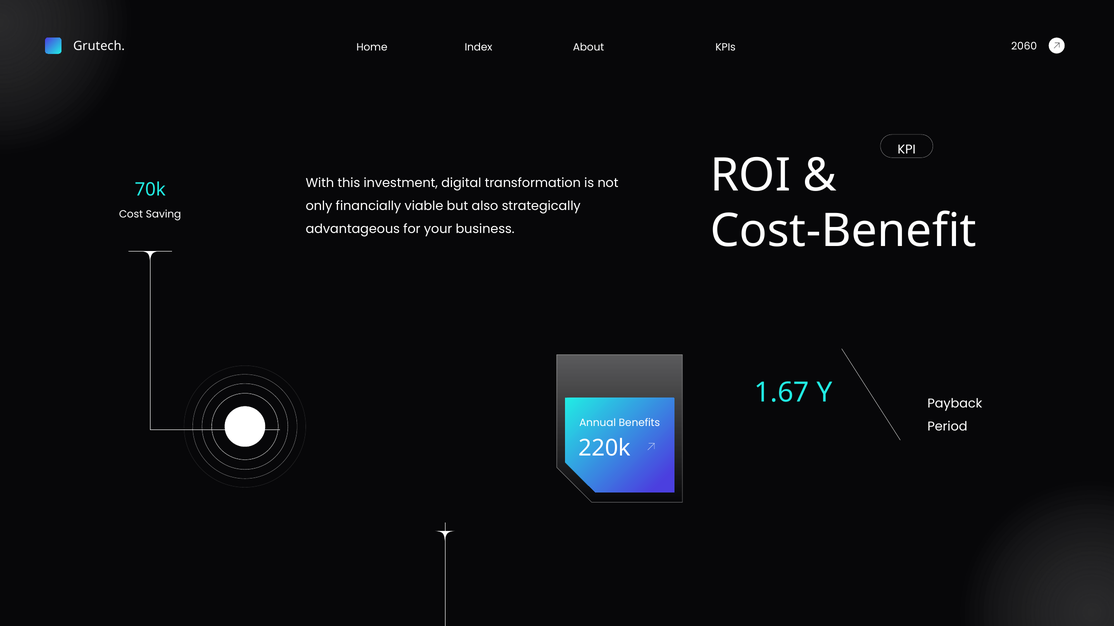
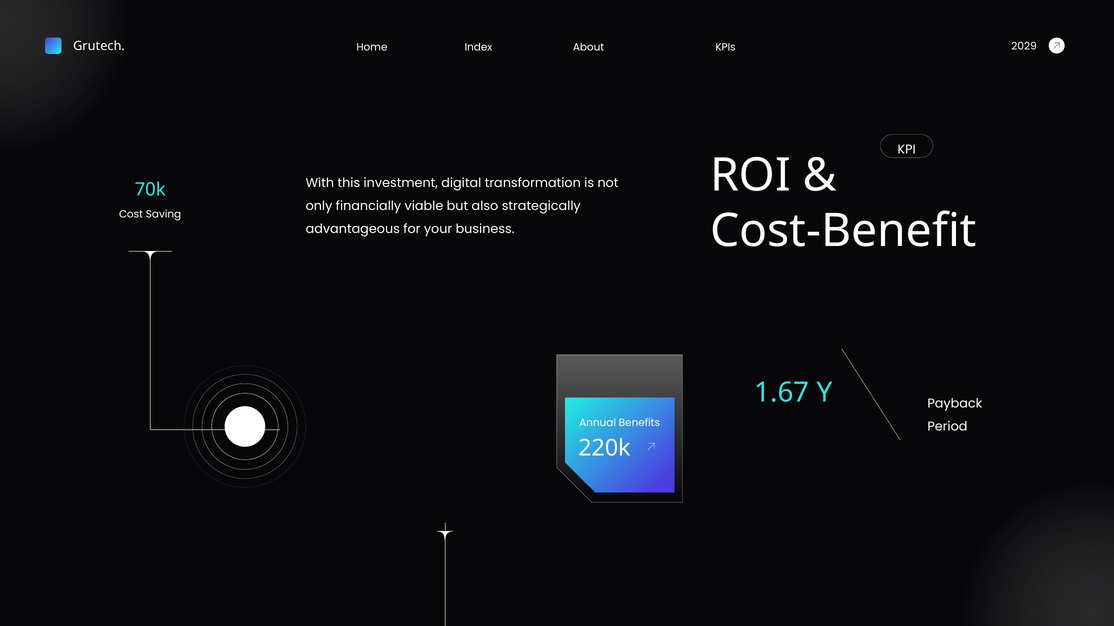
2060: 2060 -> 2029
